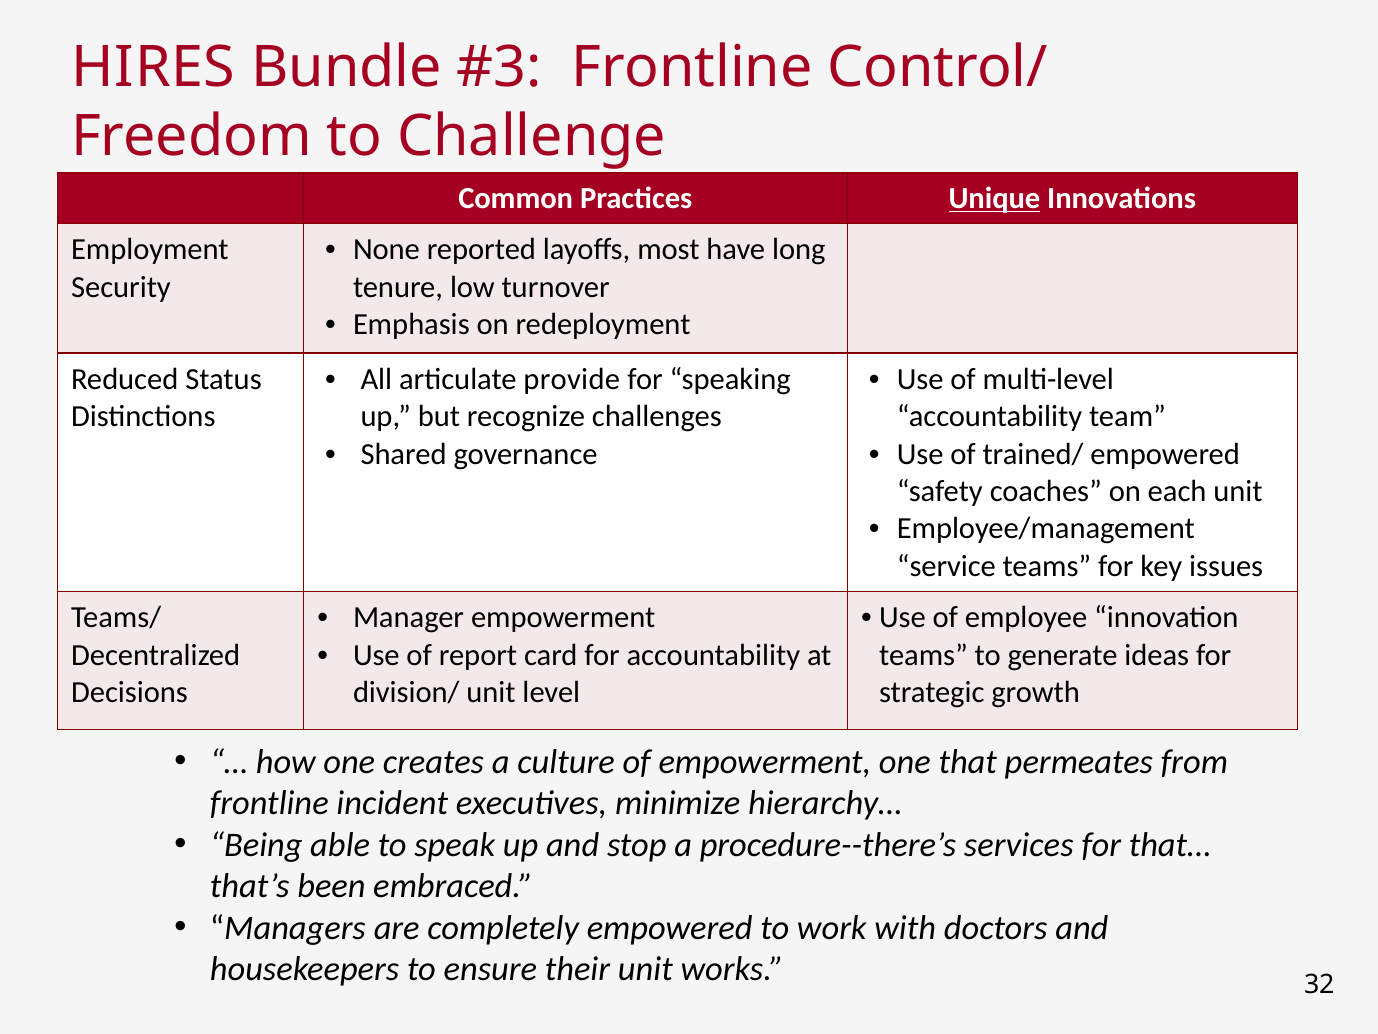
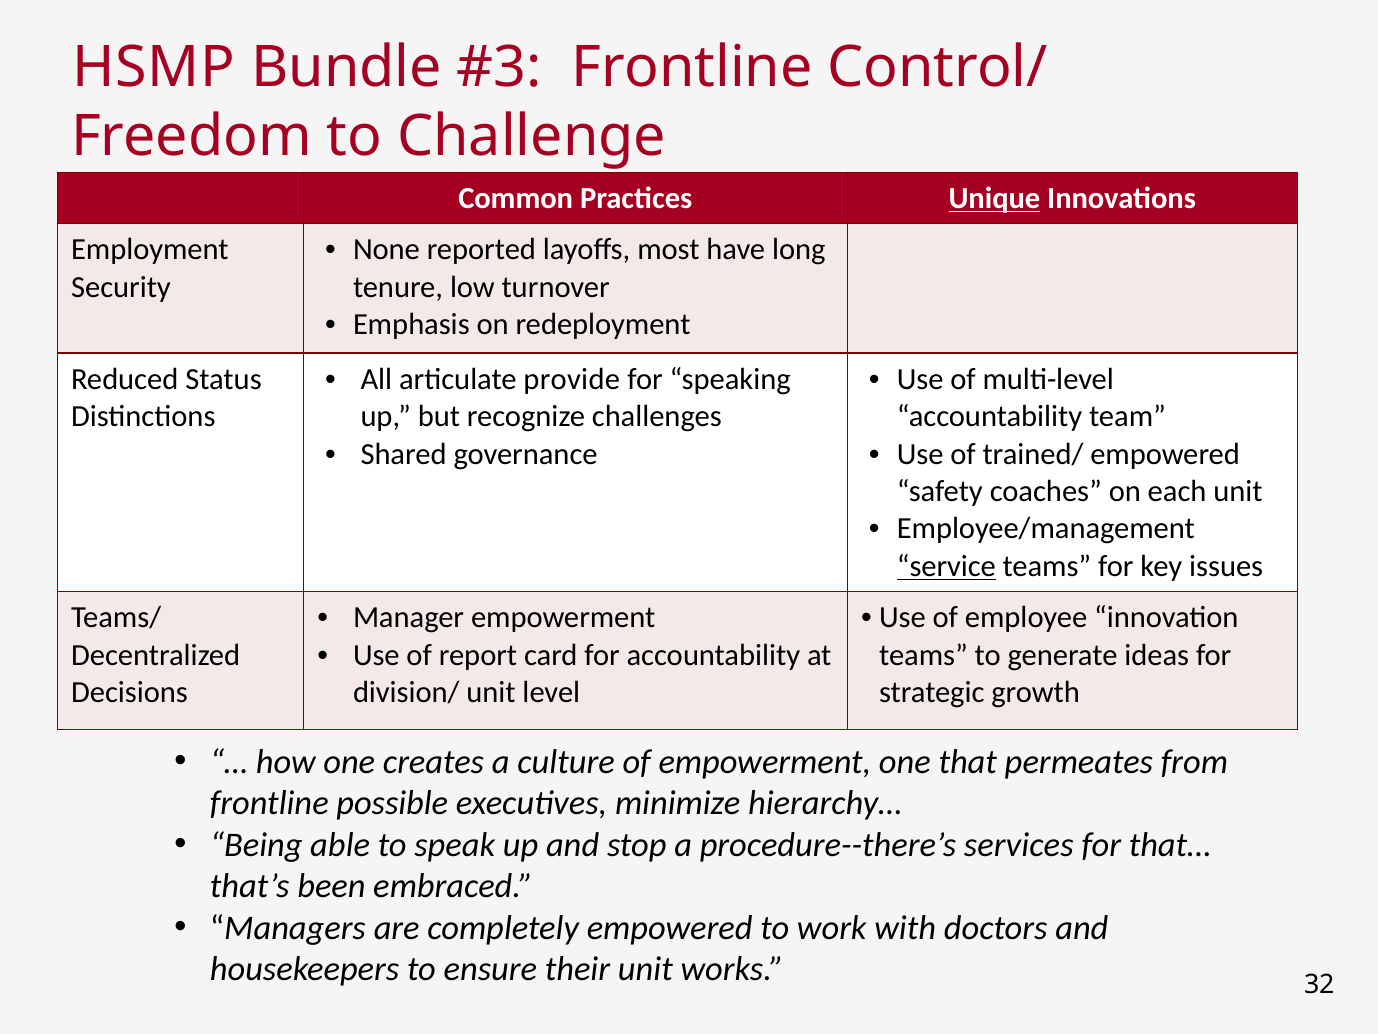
HIRES: HIRES -> HSMP
service underline: none -> present
incident: incident -> possible
